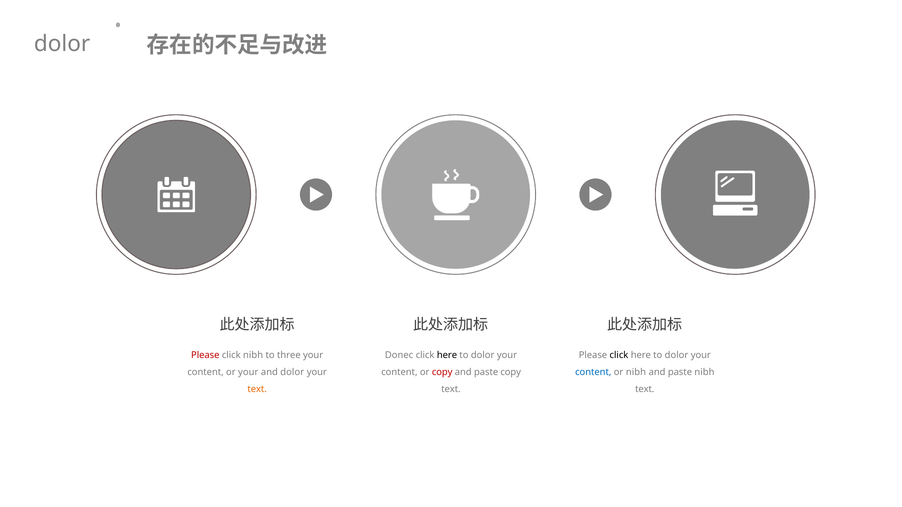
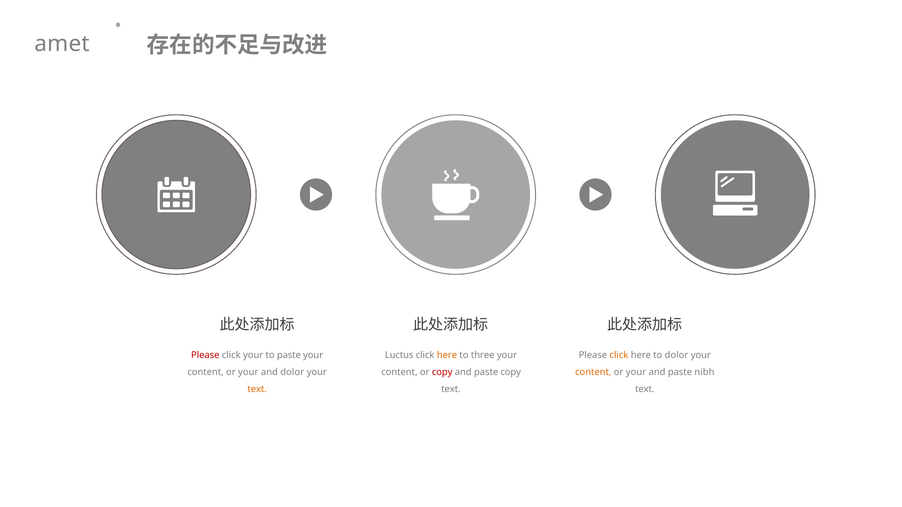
dolor at (62, 44): dolor -> amet
click nibh: nibh -> your
to three: three -> paste
Donec: Donec -> Luctus
here at (447, 356) colour: black -> orange
dolor at (483, 356): dolor -> three
click at (619, 356) colour: black -> orange
content at (593, 373) colour: blue -> orange
nibh at (636, 373): nibh -> your
